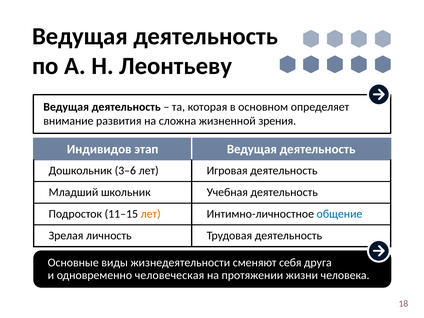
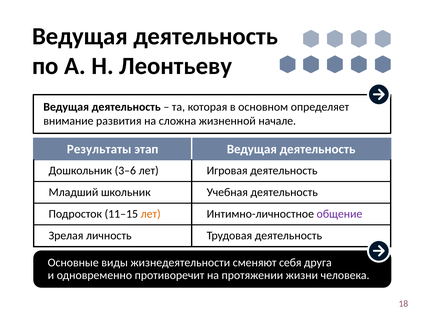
зрения: зрения -> начале
Индивидов: Индивидов -> Результаты
общение colour: blue -> purple
человеческая: человеческая -> противоречит
